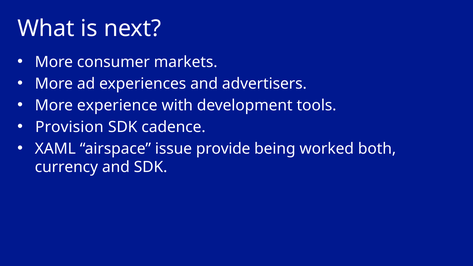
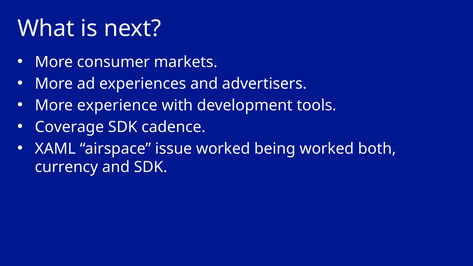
Provision: Provision -> Coverage
issue provide: provide -> worked
